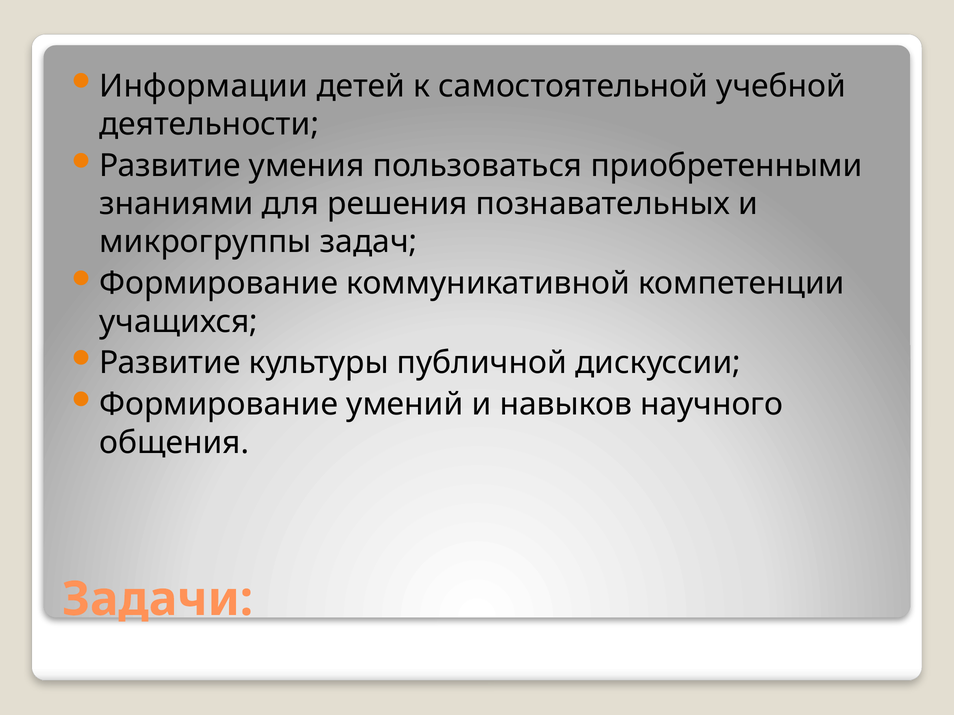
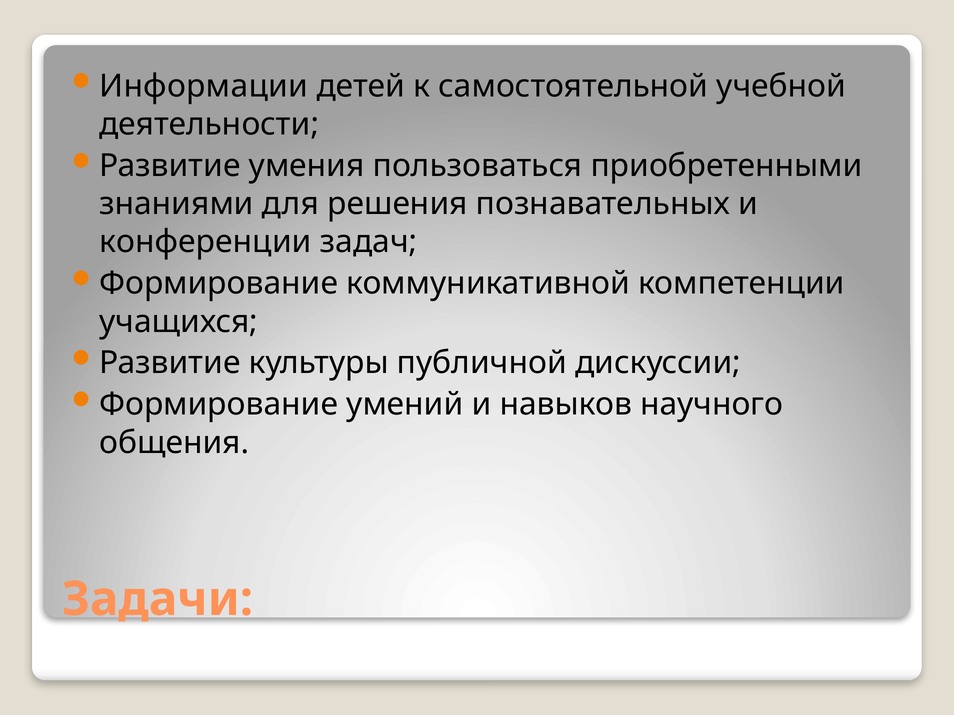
микрогруппы: микрогруппы -> конференции
